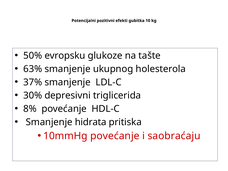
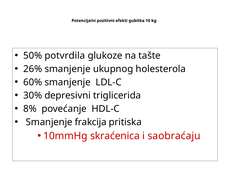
evropsku: evropsku -> potvrdila
63%: 63% -> 26%
37%: 37% -> 60%
hidrata: hidrata -> frakcija
10mmHg povećanje: povećanje -> skraćenica
